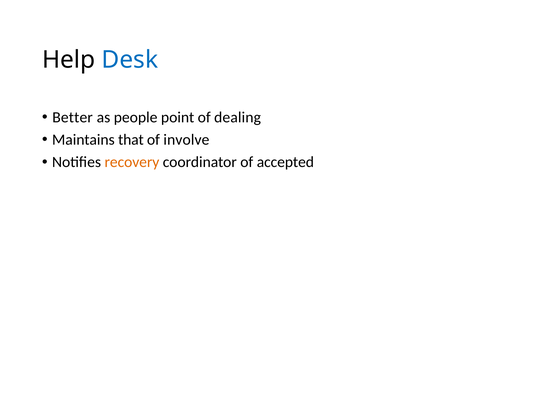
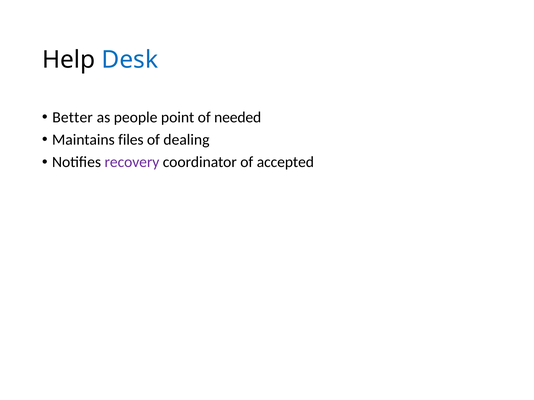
dealing: dealing -> needed
that: that -> files
involve: involve -> dealing
recovery colour: orange -> purple
